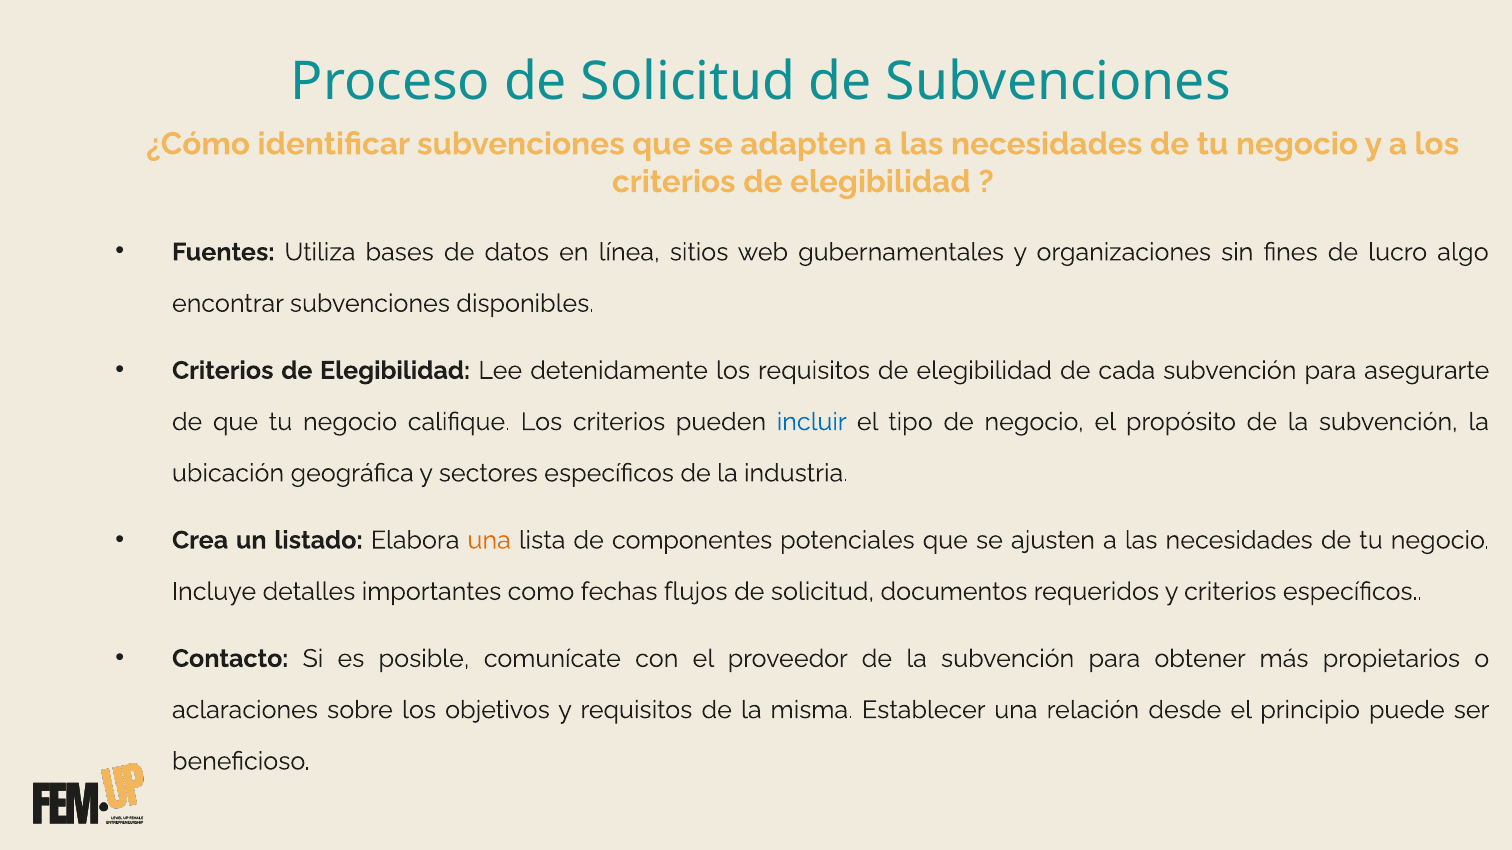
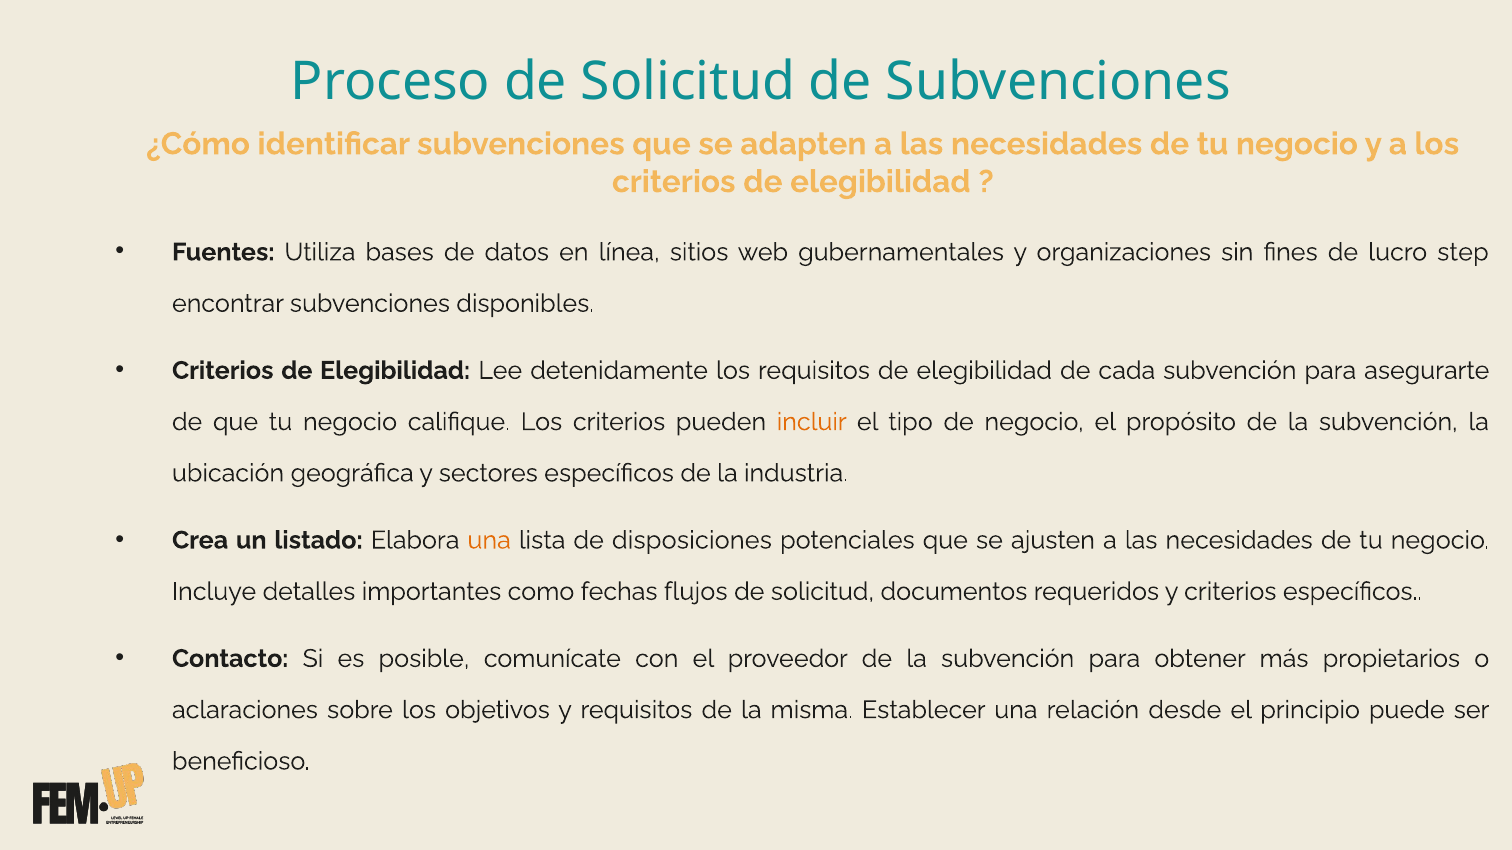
algo: algo -> step
incluir colour: blue -> orange
componentes: componentes -> disposiciones
